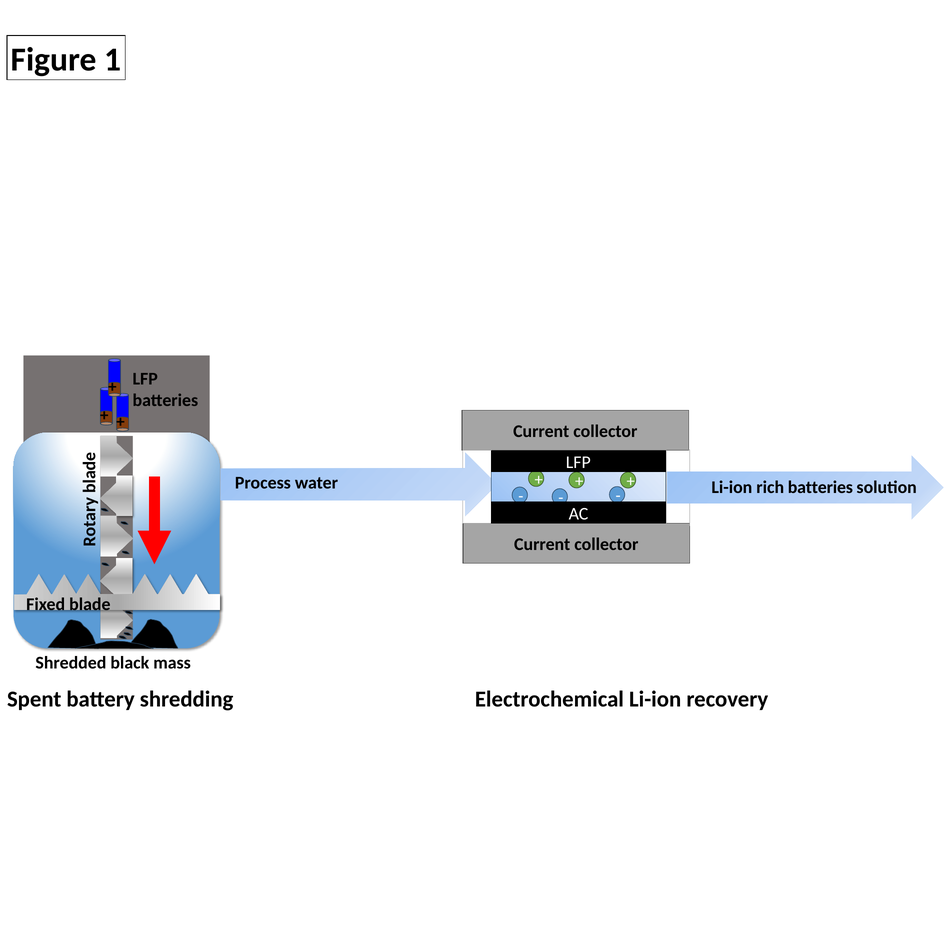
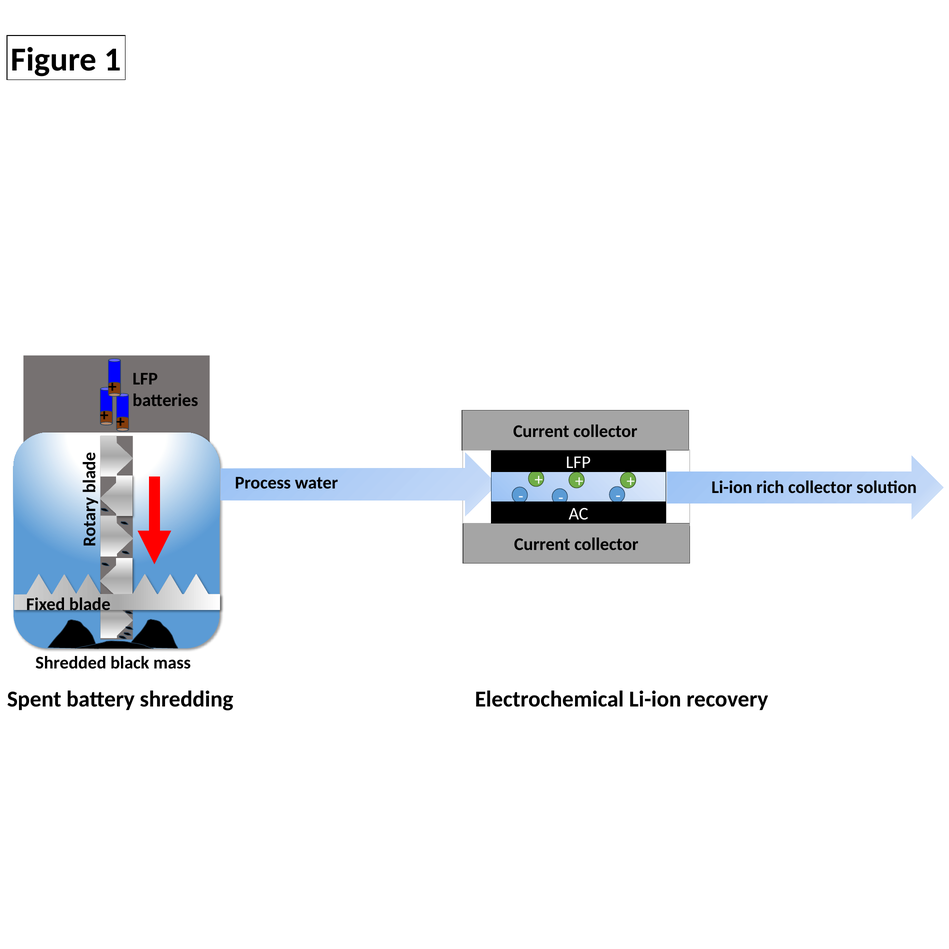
rich batteries: batteries -> collector
